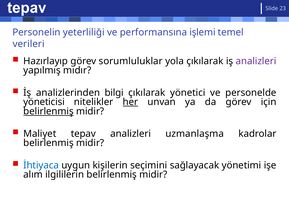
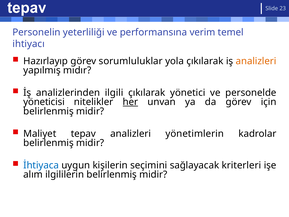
işlemi: işlemi -> verim
verileri: verileri -> ihtiyacı
analizleri at (256, 61) colour: purple -> orange
bilgi: bilgi -> ilgili
belirlenmiş at (48, 111) underline: present -> none
uzmanlaşma: uzmanlaşma -> yönetimlerin
yönetimi: yönetimi -> kriterleri
